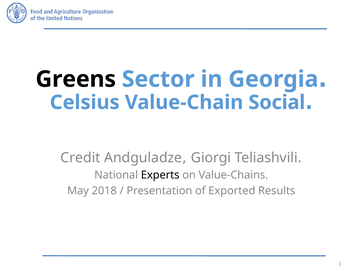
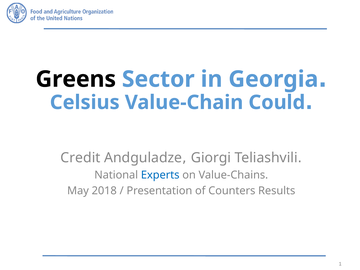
Social: Social -> Could
Experts colour: black -> blue
Exported: Exported -> Counters
